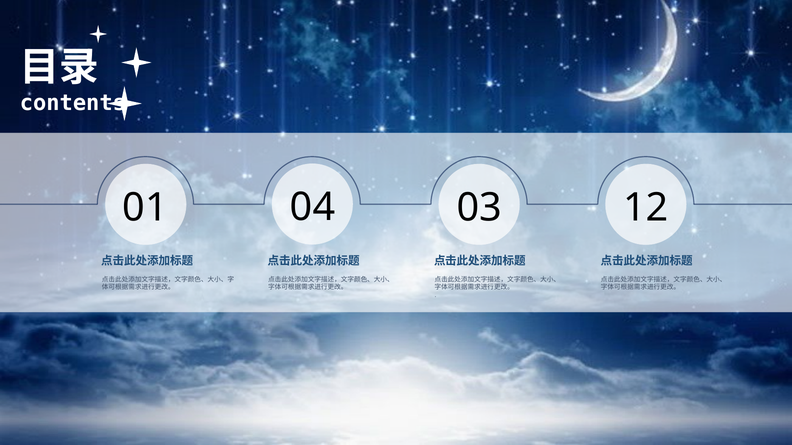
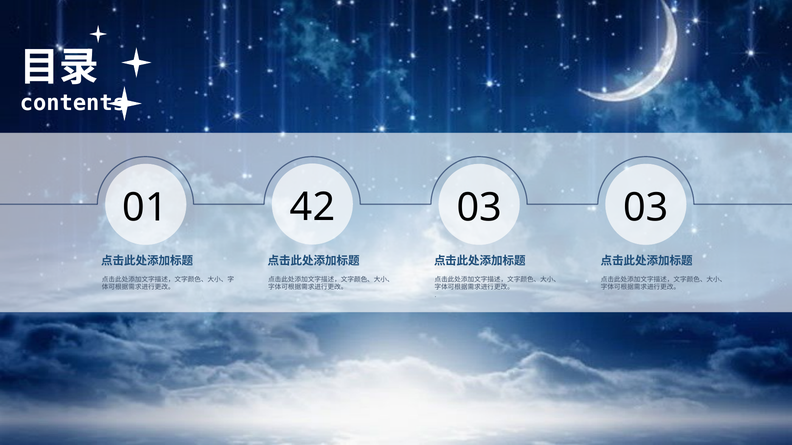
04: 04 -> 42
03 12: 12 -> 03
